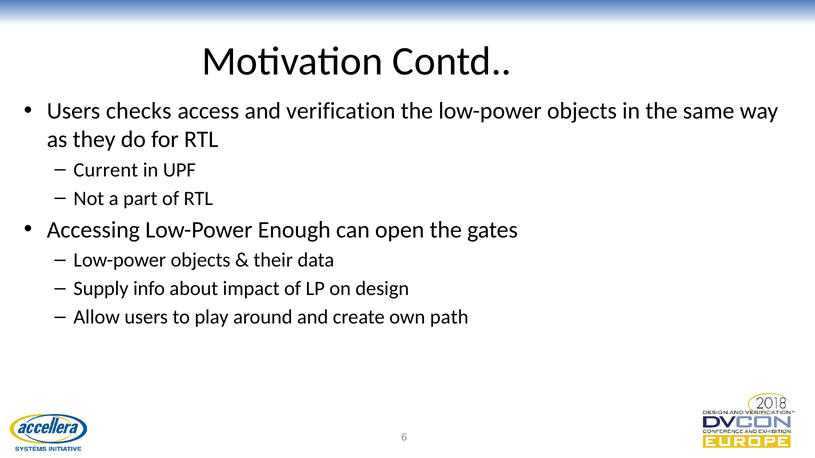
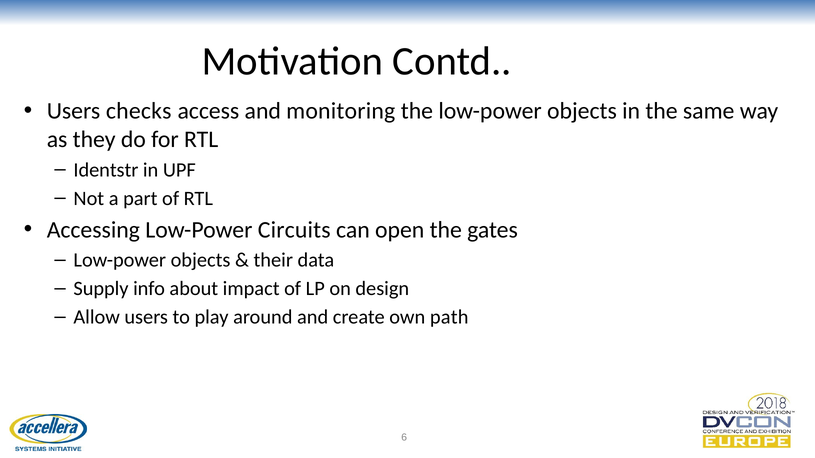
verification: verification -> monitoring
Current: Current -> Identstr
Enough: Enough -> Circuits
